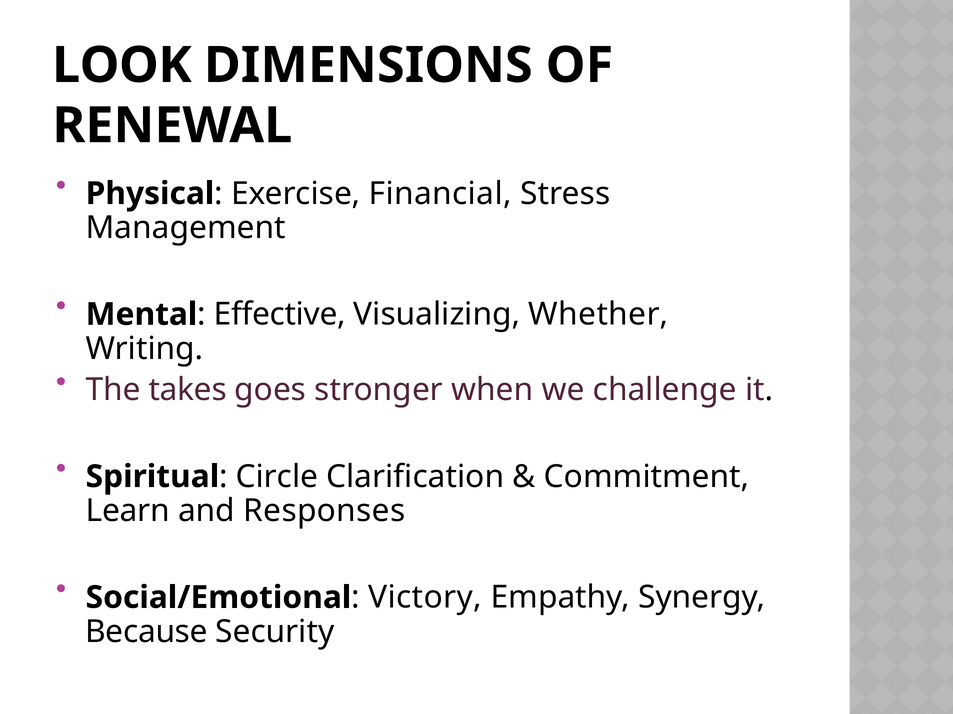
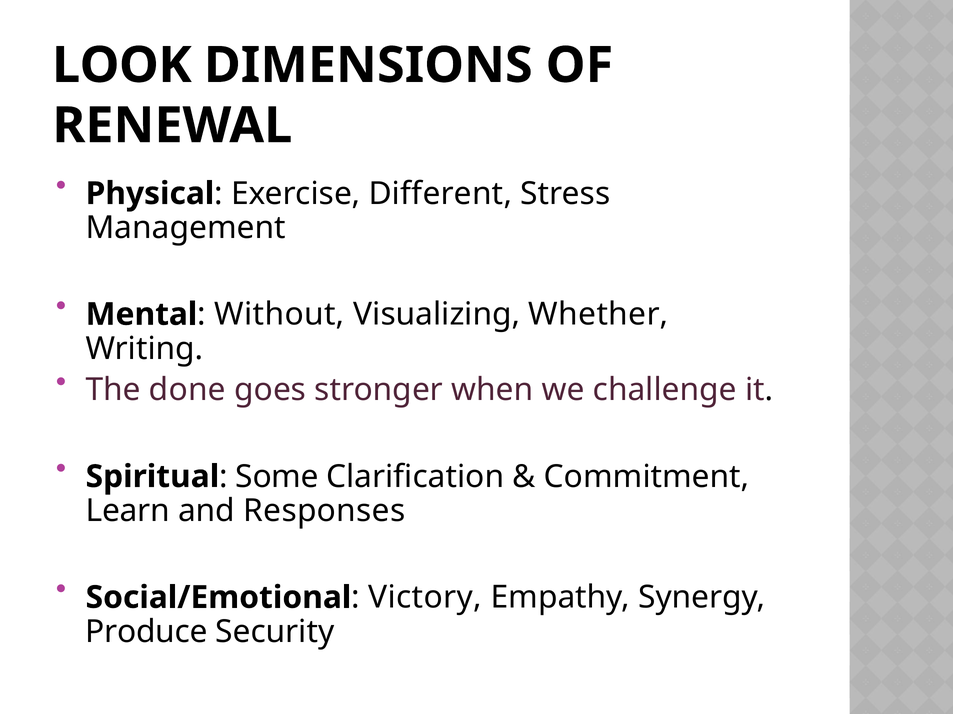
Financial: Financial -> Different
Effective: Effective -> Without
takes: takes -> done
Circle: Circle -> Some
Because: Because -> Produce
